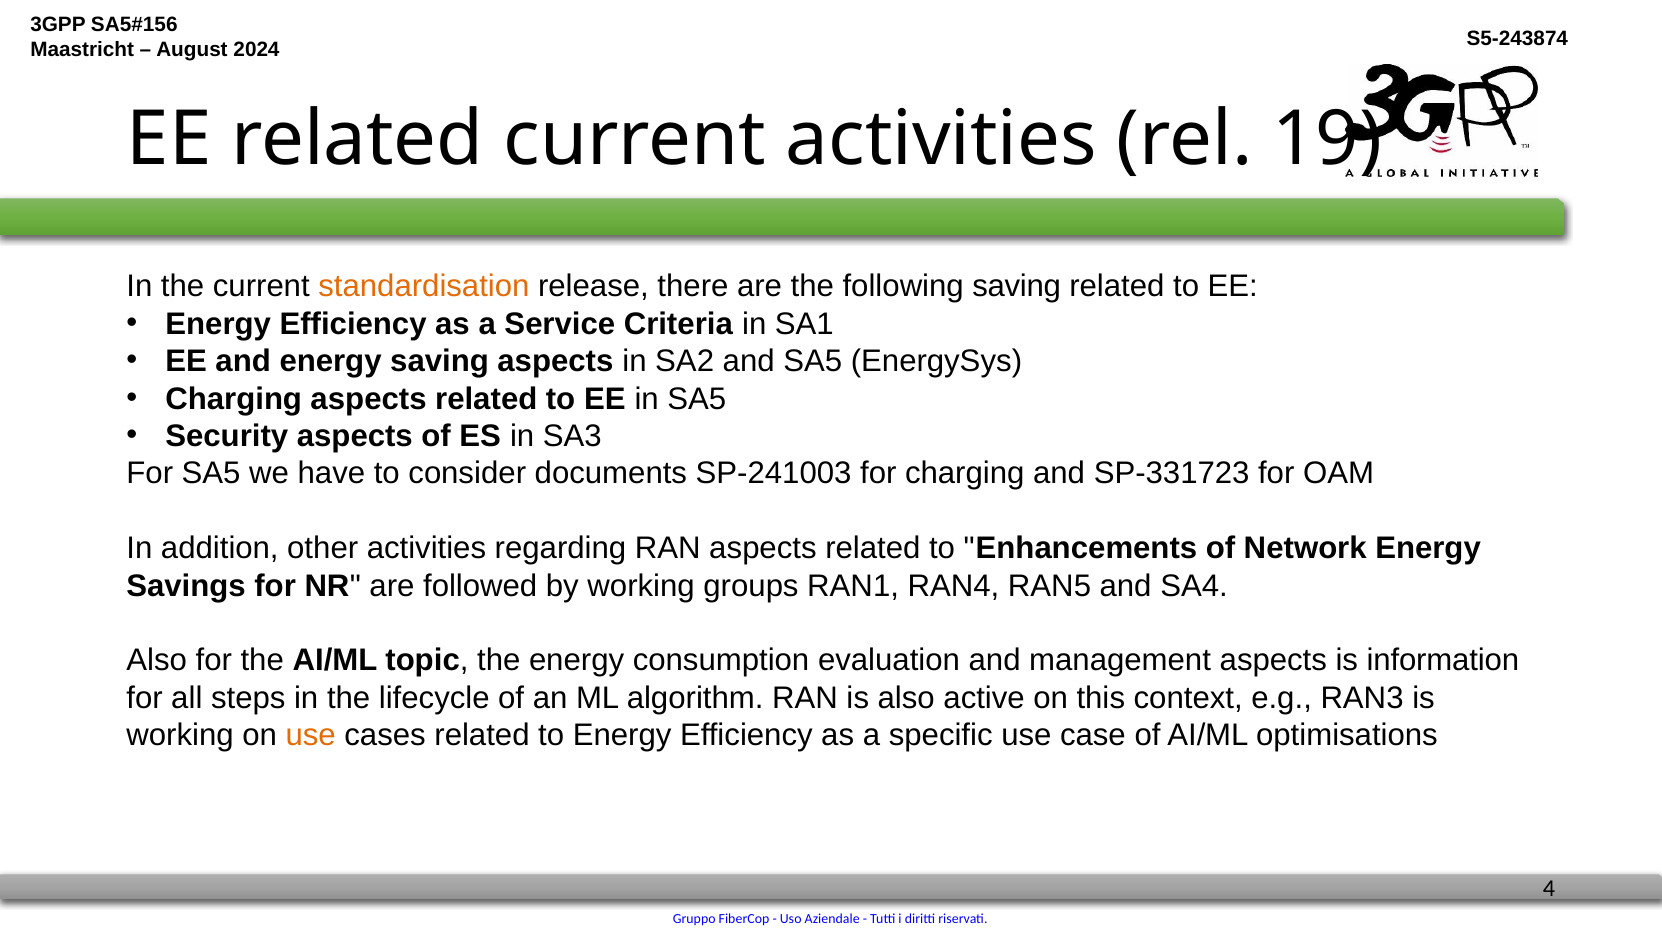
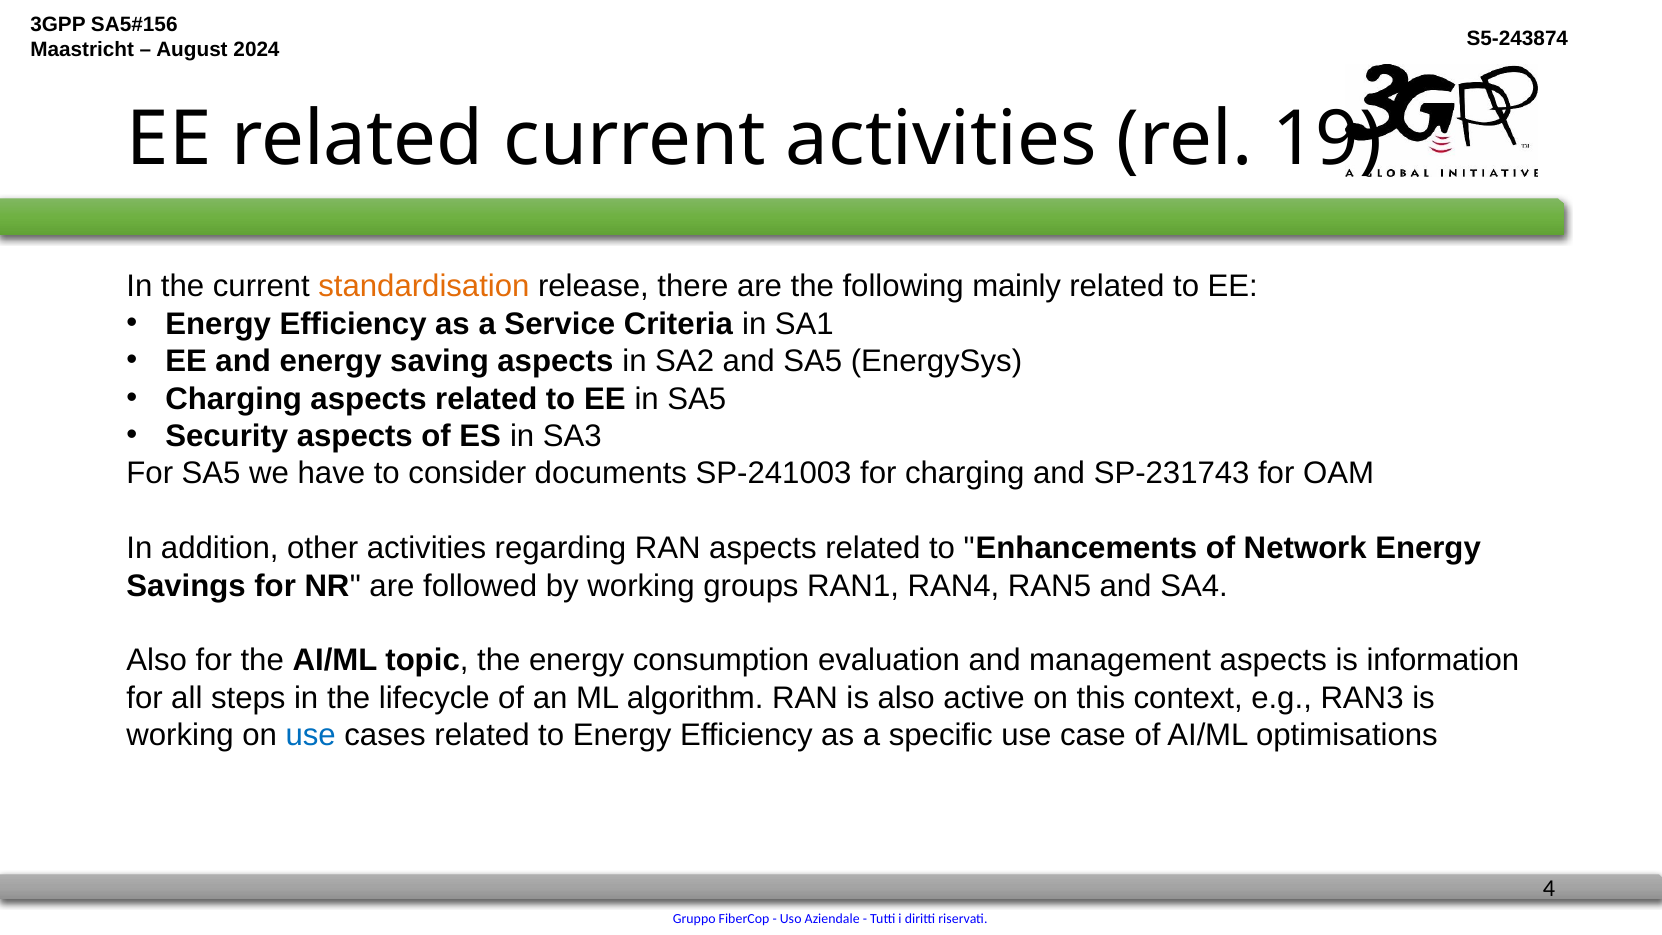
following saving: saving -> mainly
SP-331723: SP-331723 -> SP-231743
use at (311, 735) colour: orange -> blue
